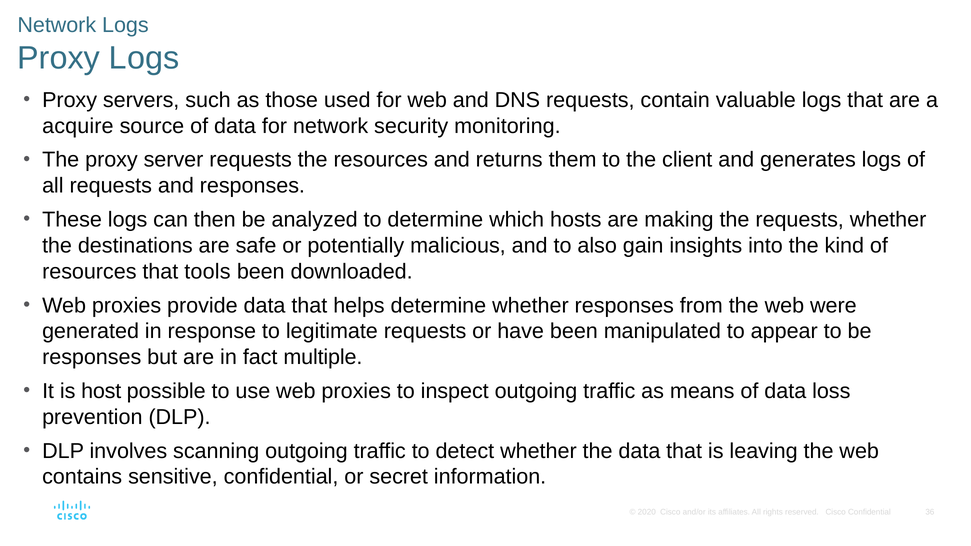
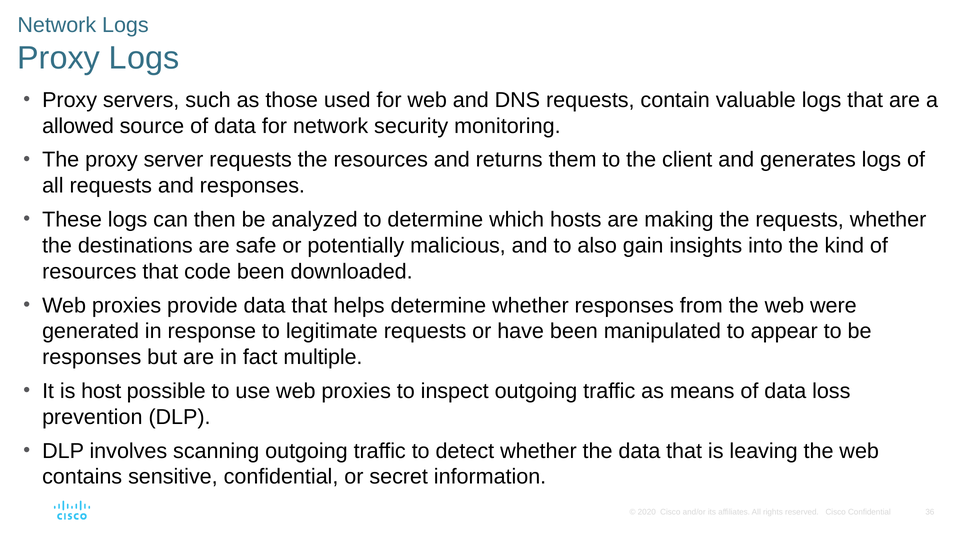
acquire: acquire -> allowed
tools: tools -> code
